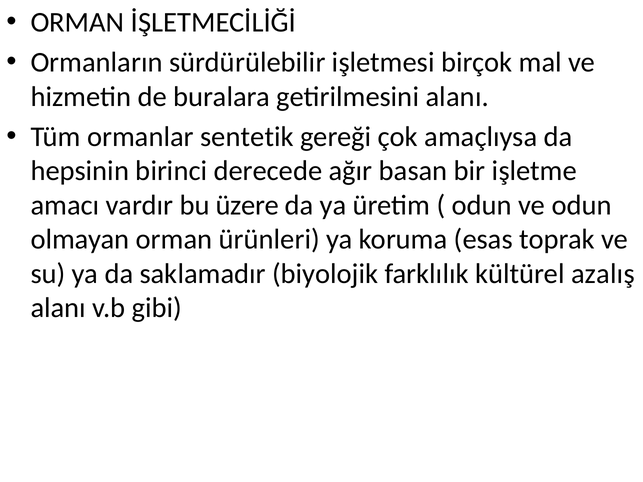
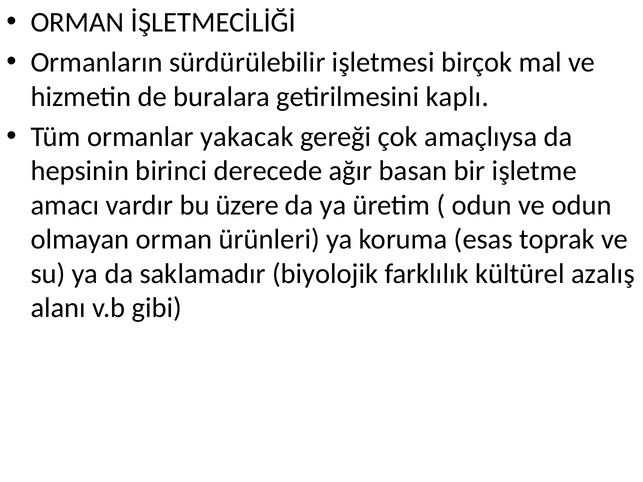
getirilmesini alanı: alanı -> kaplı
sentetik: sentetik -> yakacak
